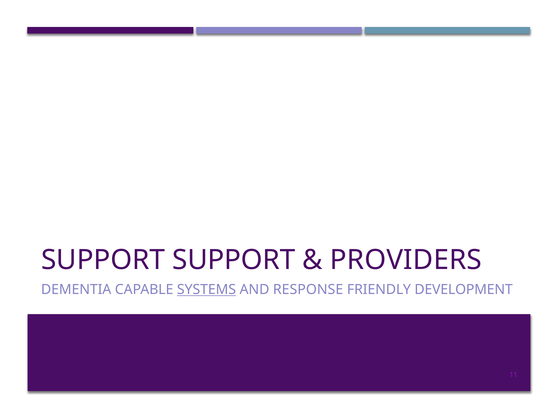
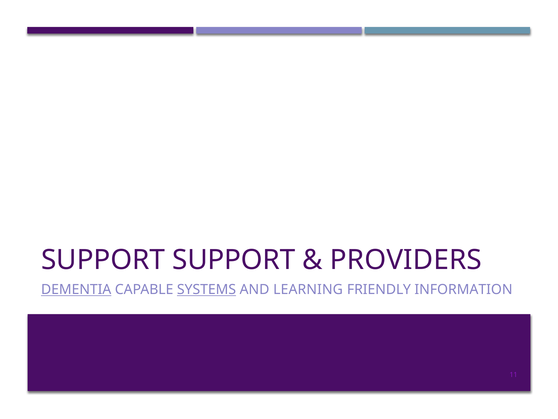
DEMENTIA underline: none -> present
RESPONSE: RESPONSE -> LEARNING
DEVELOPMENT: DEVELOPMENT -> INFORMATION
